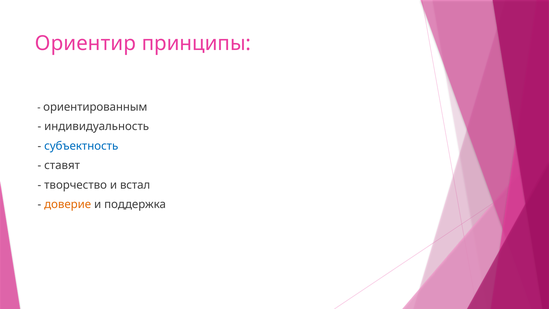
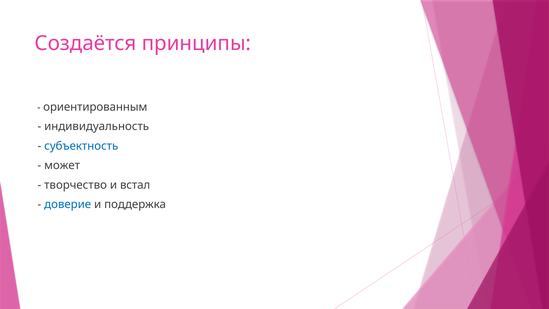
Ориентир: Ориентир -> Создаётся
ставят: ставят -> может
доверие colour: orange -> blue
